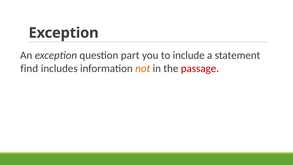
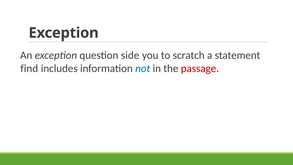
part: part -> side
include: include -> scratch
not colour: orange -> blue
